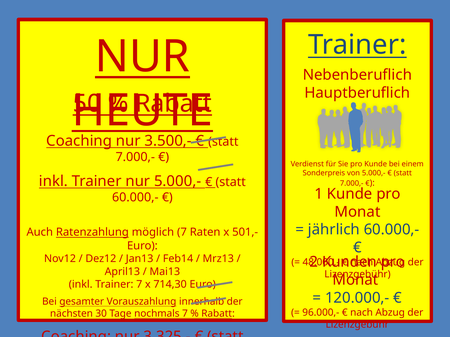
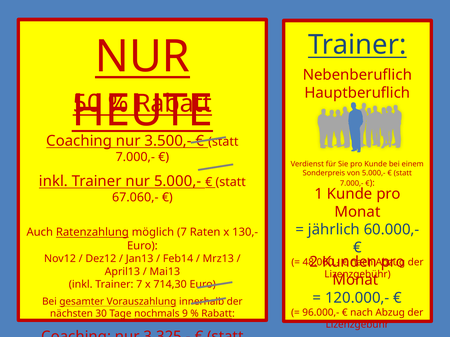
60.000,- at (135, 198): 60.000,- -> 67.060,-
501,-: 501,- -> 130,-
nochmals 7: 7 -> 9
